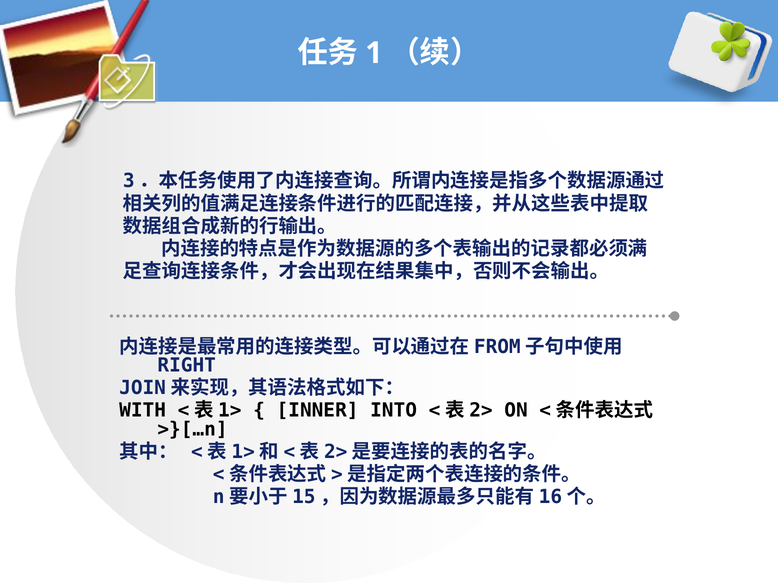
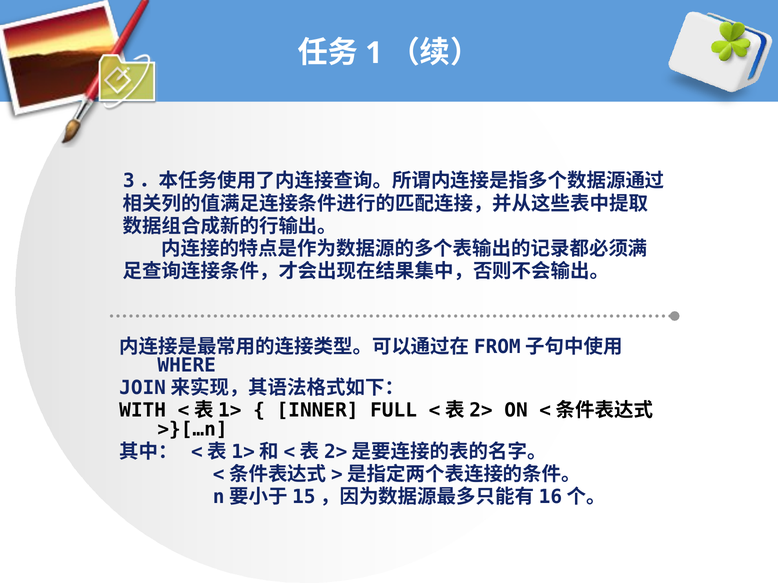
RIGHT: RIGHT -> WHERE
INTO: INTO -> FULL
